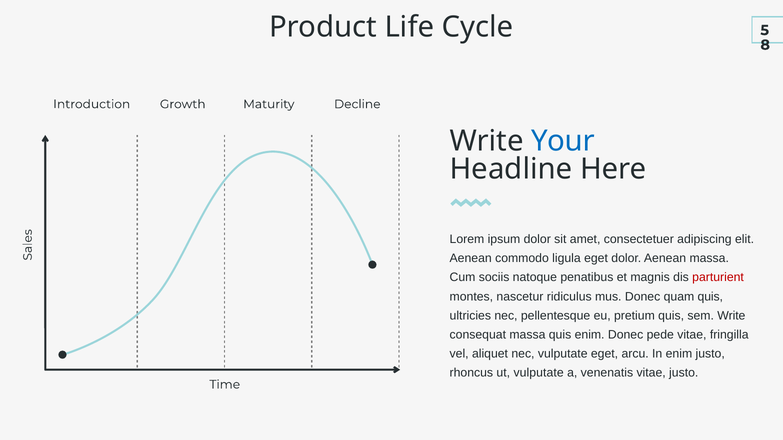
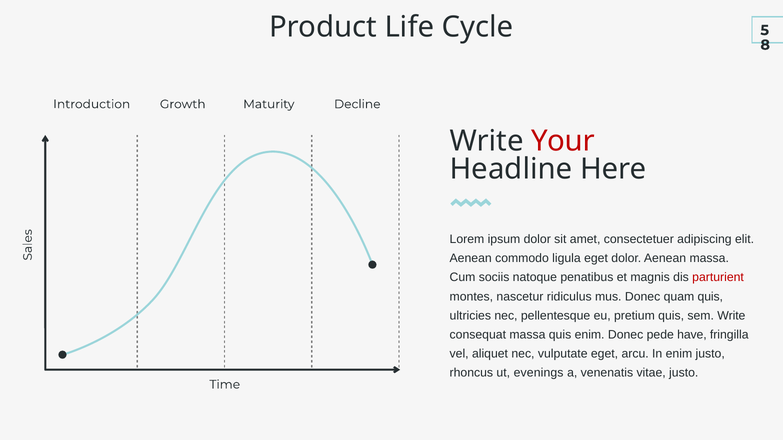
Your colour: blue -> red
pede vitae: vitae -> have
ut vulputate: vulputate -> evenings
